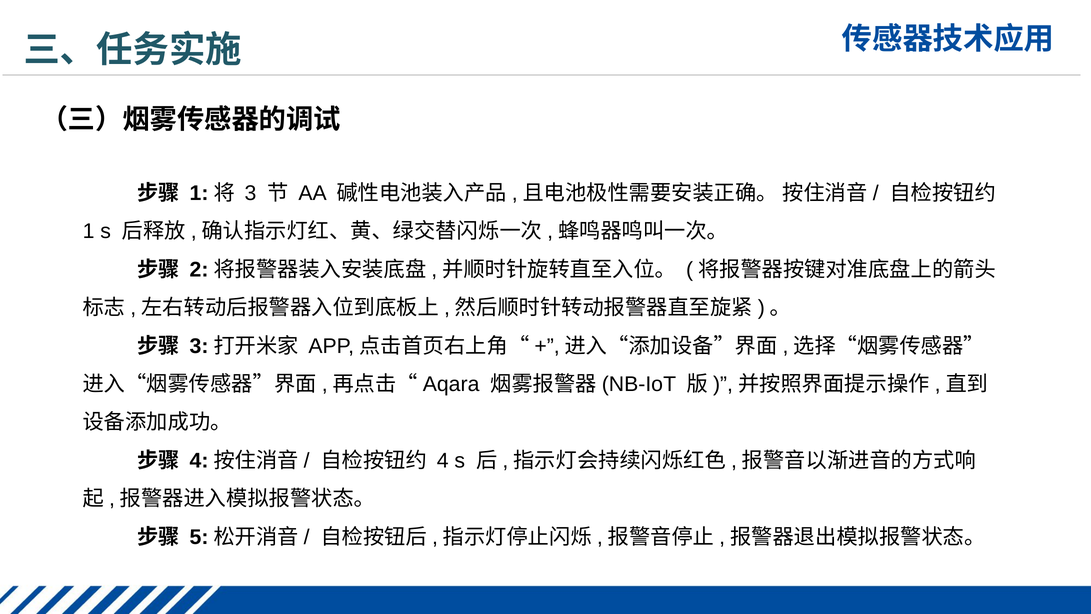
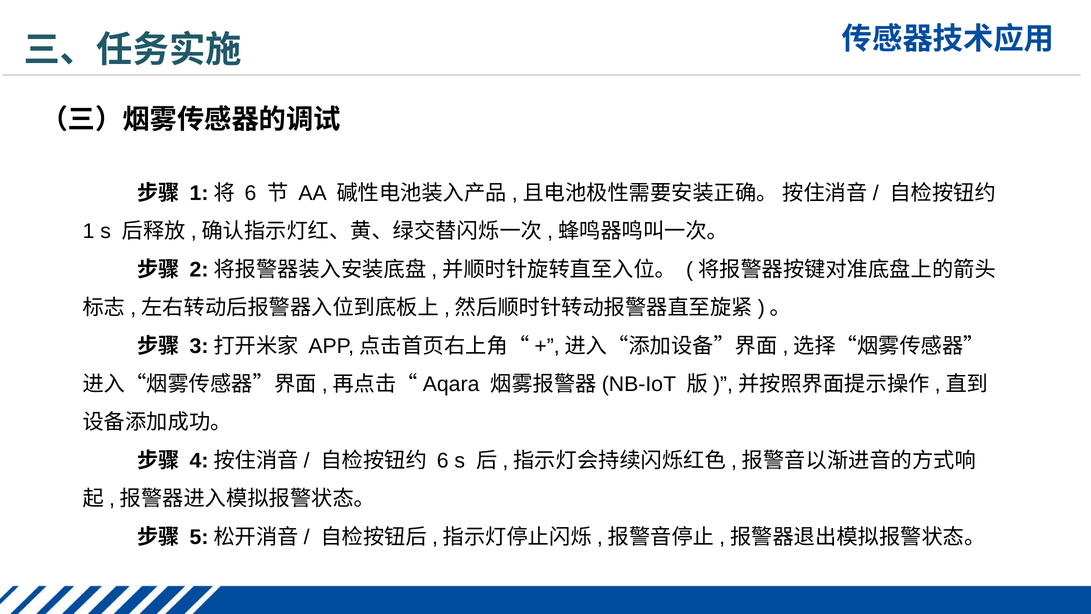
3 at (251, 193): 3 -> 6
4 at (443, 460): 4 -> 6
